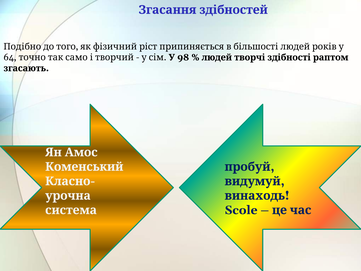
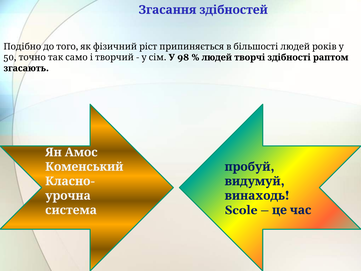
64: 64 -> 50
